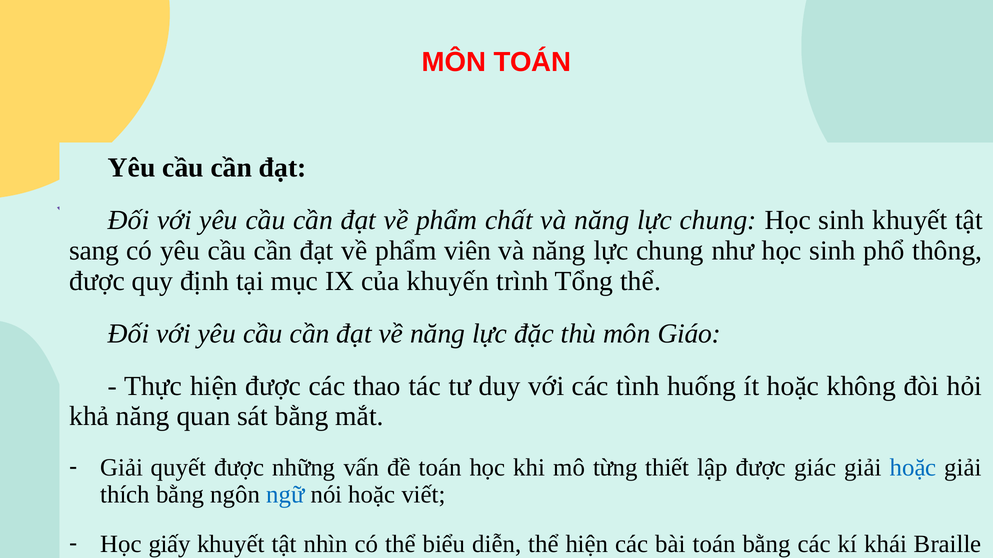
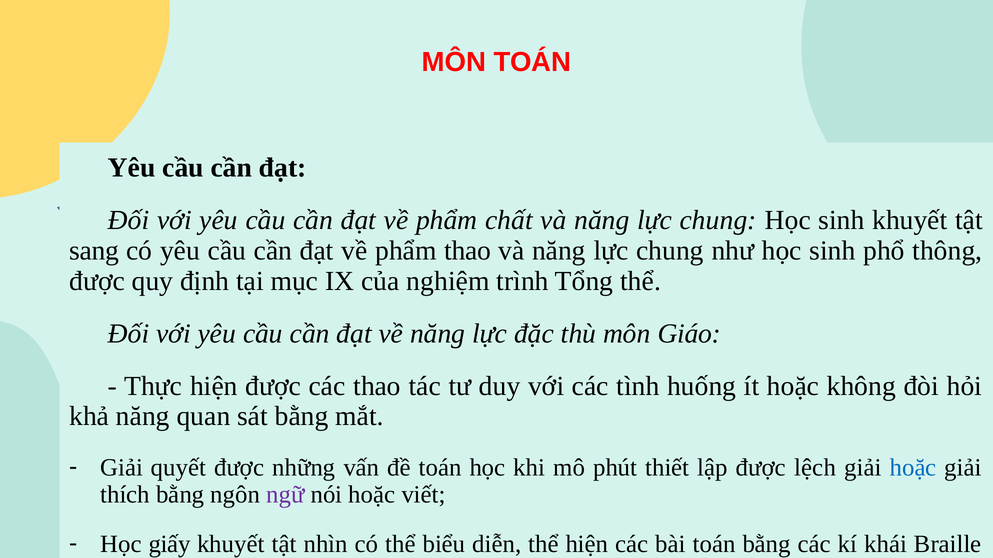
phẩm viên: viên -> thao
khuyến: khuyến -> nghiệm
từng: từng -> phút
giác: giác -> lệch
ngữ colour: blue -> purple
